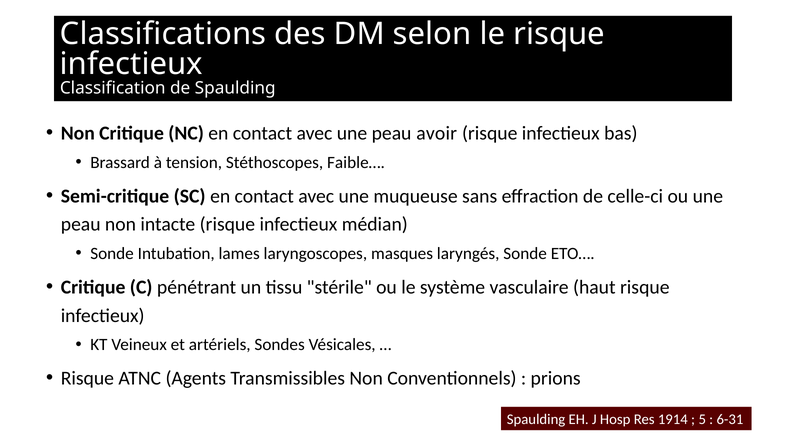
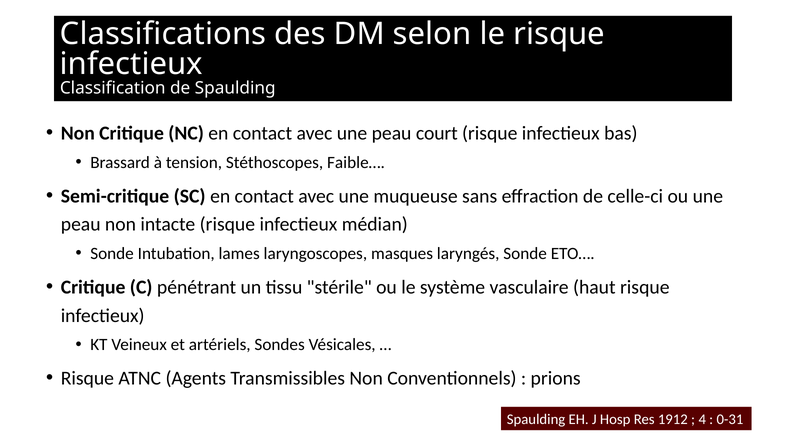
avoir: avoir -> court
1914: 1914 -> 1912
5: 5 -> 4
6-31: 6-31 -> 0-31
